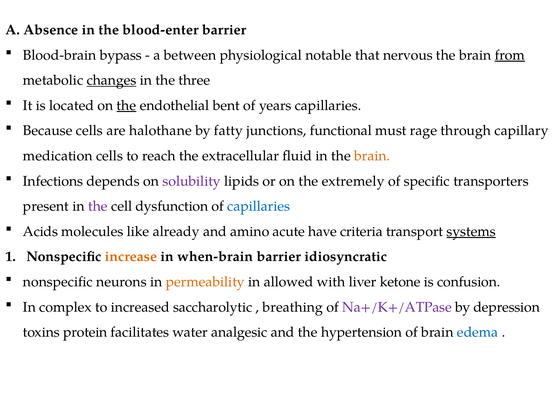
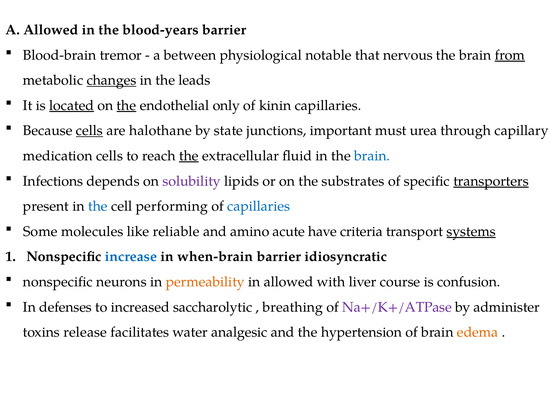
A Absence: Absence -> Allowed
blood-enter: blood-enter -> blood-years
bypass: bypass -> tremor
three: three -> leads
located underline: none -> present
bent: bent -> only
years: years -> kinin
cells at (89, 131) underline: none -> present
fatty: fatty -> state
functional: functional -> important
rage: rage -> urea
the at (189, 156) underline: none -> present
brain at (372, 156) colour: orange -> blue
extremely: extremely -> substrates
transporters underline: none -> present
the at (98, 206) colour: purple -> blue
dysfunction: dysfunction -> performing
Acids: Acids -> Some
already: already -> reliable
increase colour: orange -> blue
ketone: ketone -> course
complex: complex -> defenses
depression: depression -> administer
protein: protein -> release
edema colour: blue -> orange
